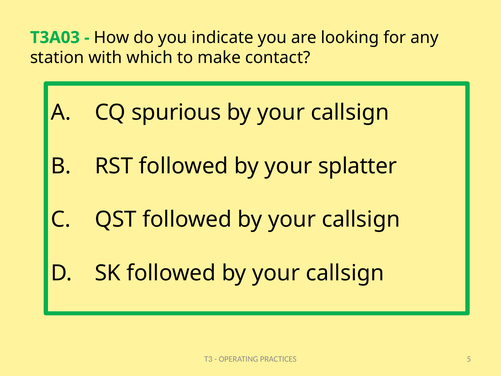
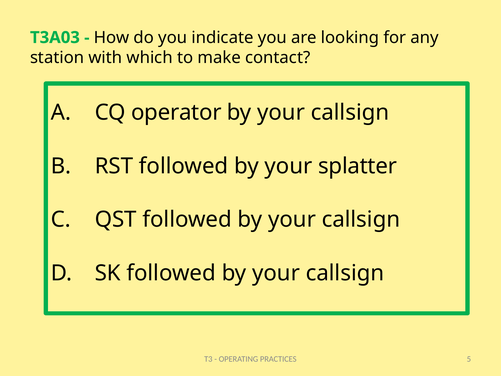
spurious: spurious -> operator
